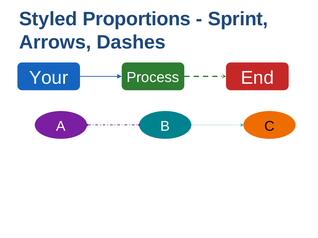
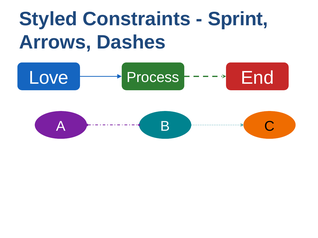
Proportions: Proportions -> Constraints
Your: Your -> Love
